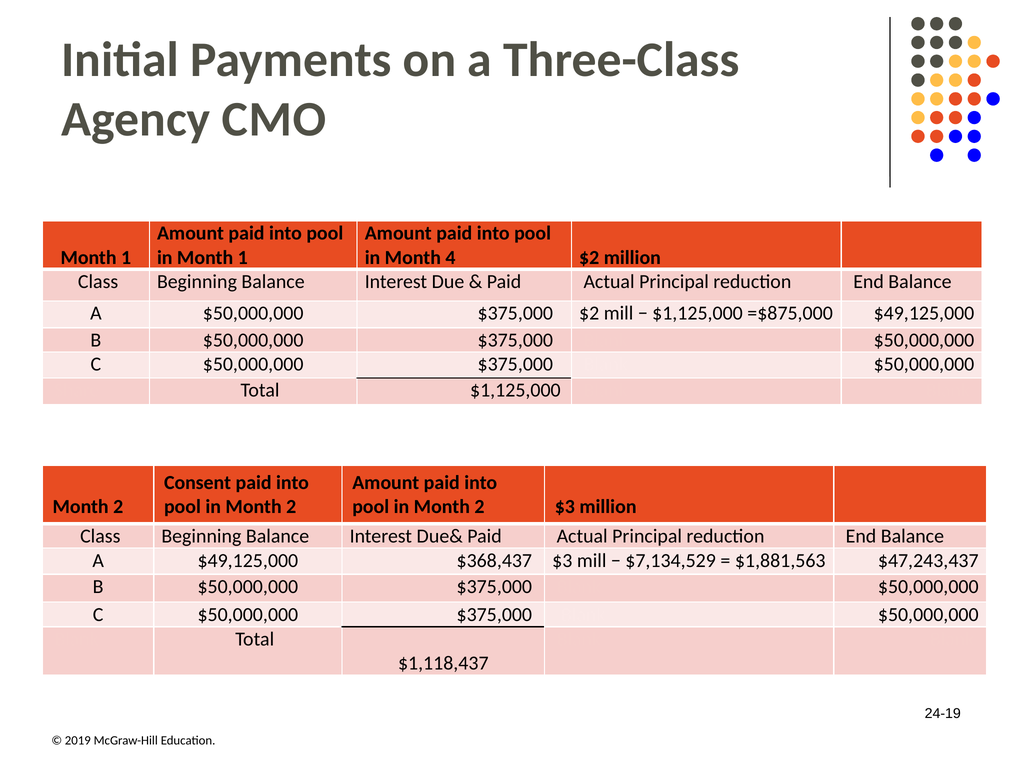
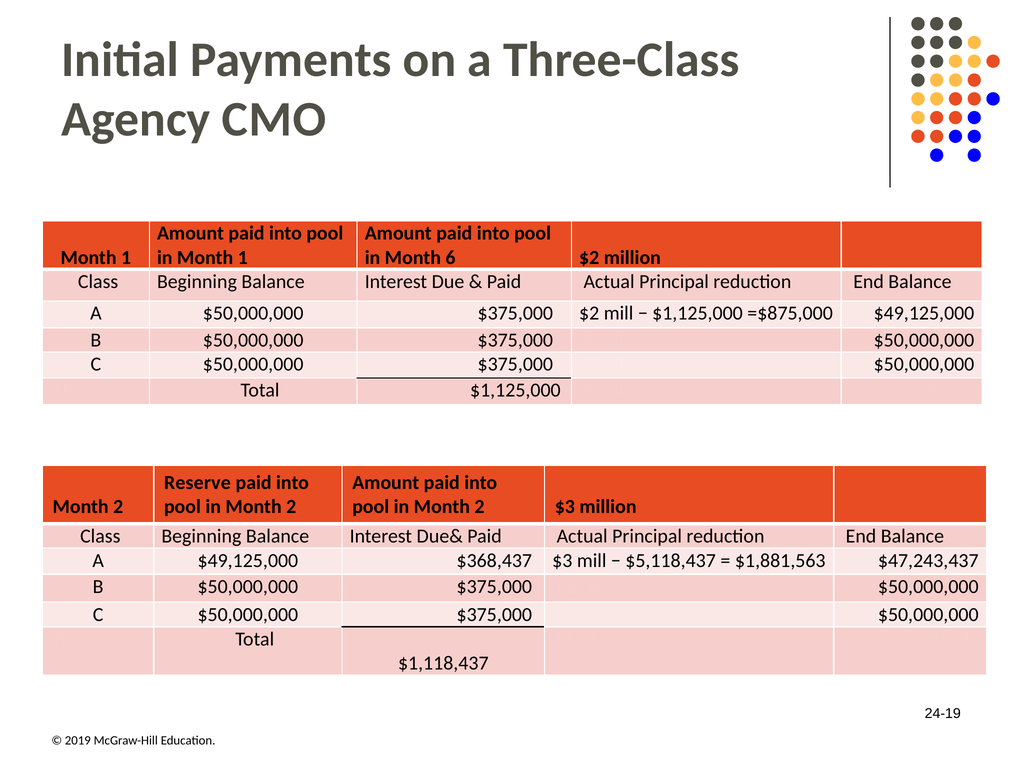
4: 4 -> 6
Consent: Consent -> Reserve
$7,134,529: $7,134,529 -> $5,118,437
